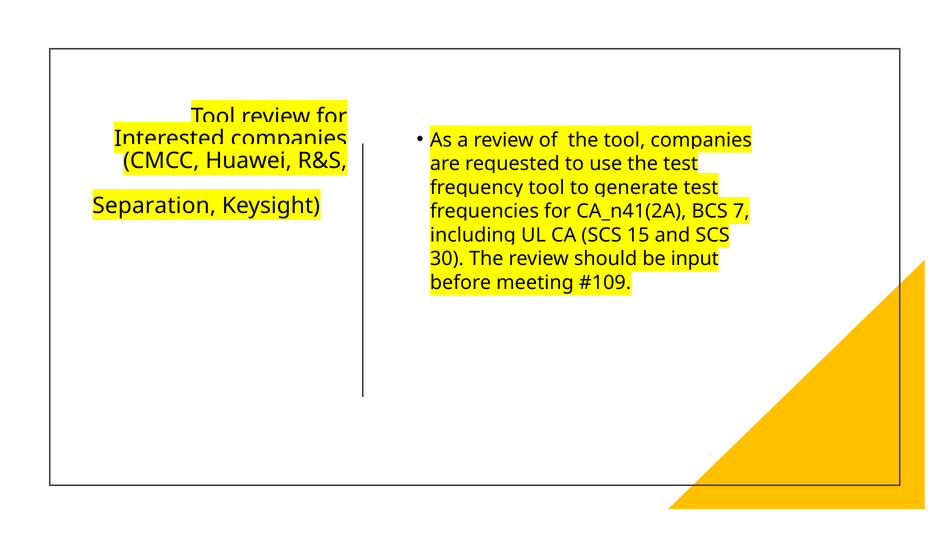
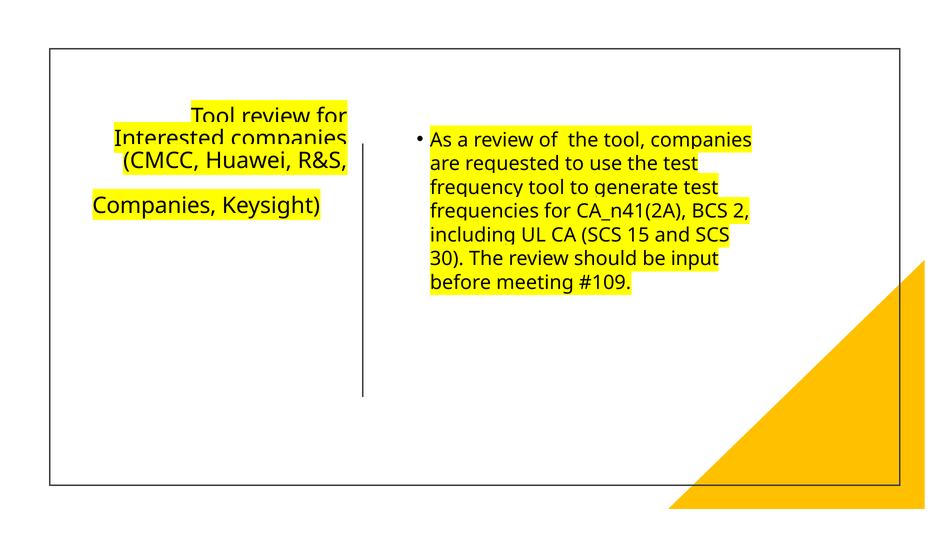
Separation at (154, 206): Separation -> Companies
7: 7 -> 2
